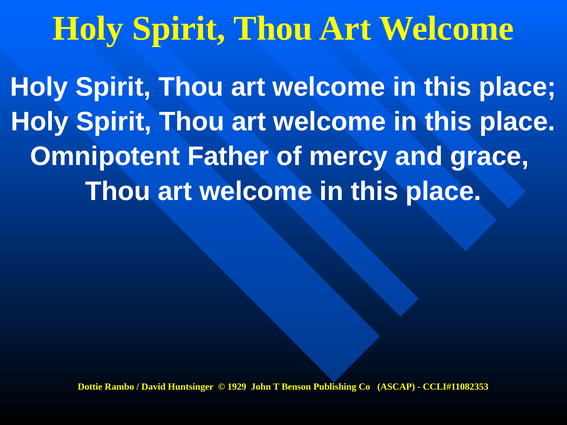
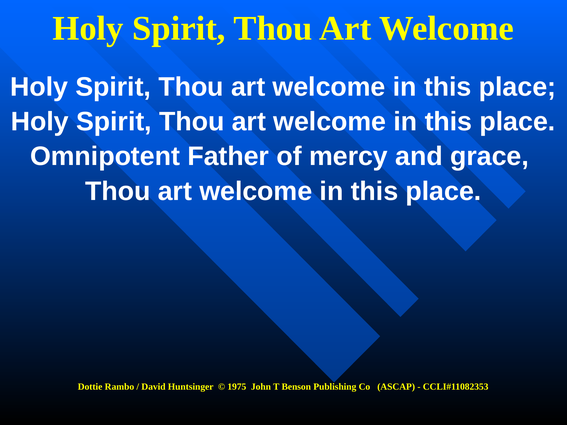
1929: 1929 -> 1975
